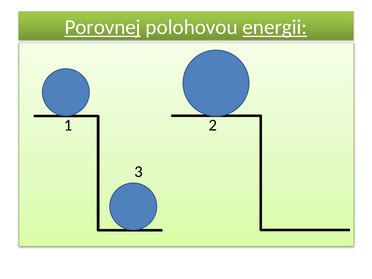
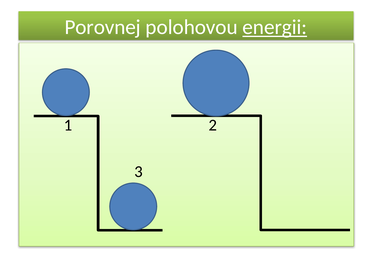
Porovnej underline: present -> none
